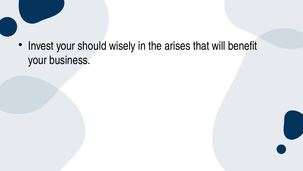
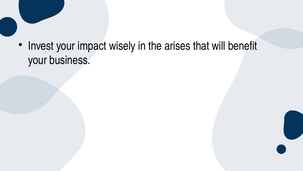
should: should -> impact
